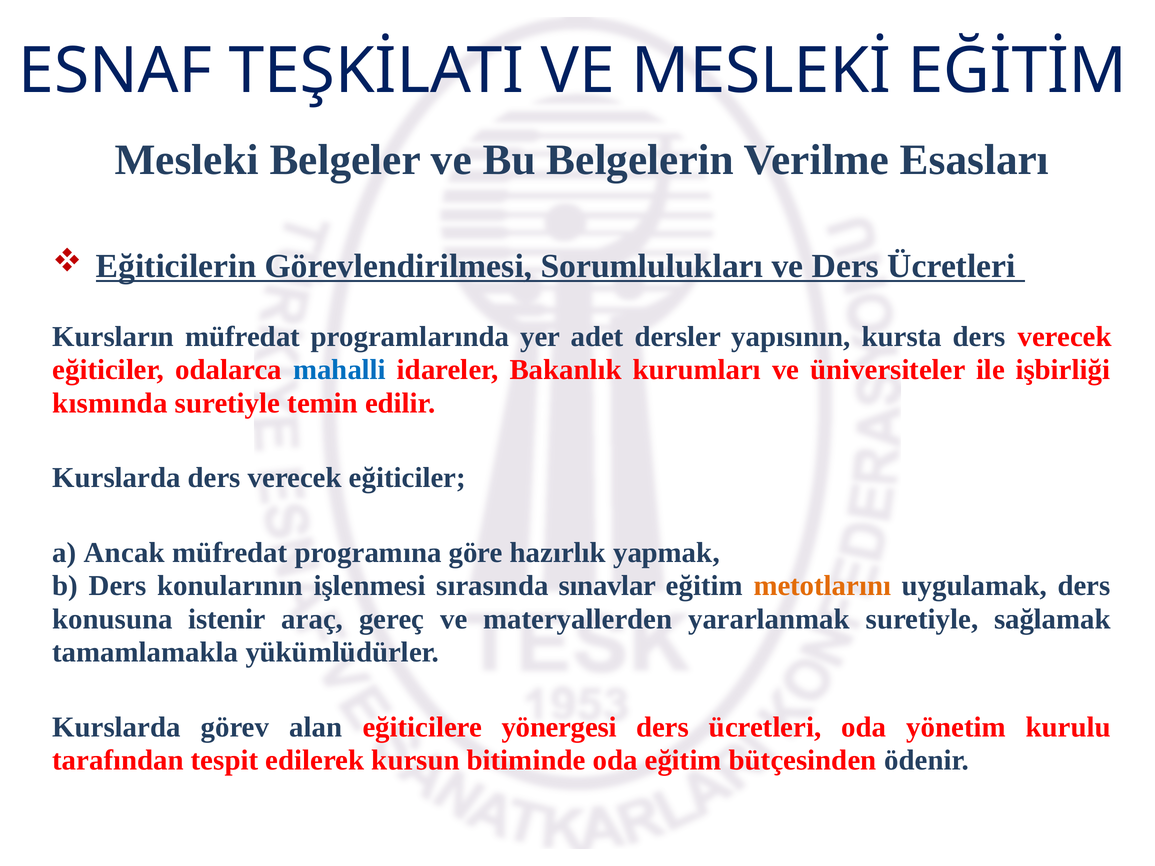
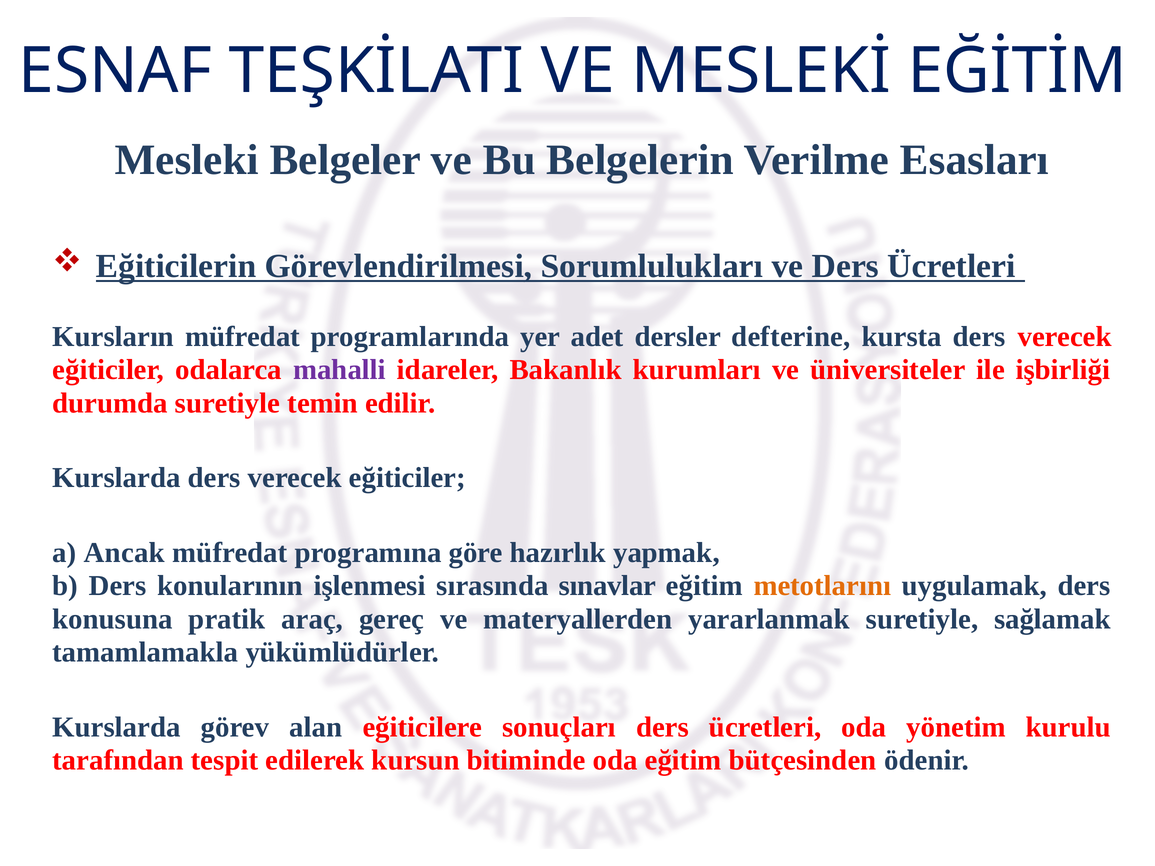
yapısının: yapısının -> defterine
mahalli colour: blue -> purple
kısmında: kısmında -> durumda
istenir: istenir -> pratik
yönergesi: yönergesi -> sonuçları
